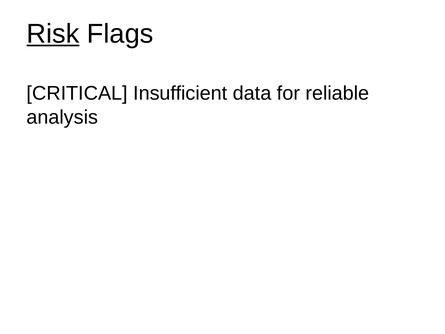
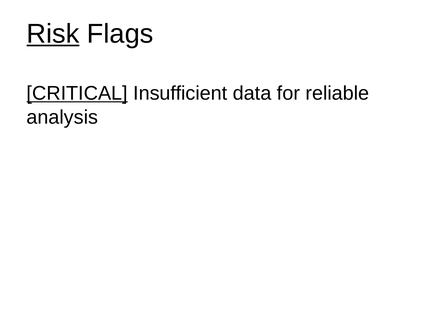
CRITICAL underline: none -> present
